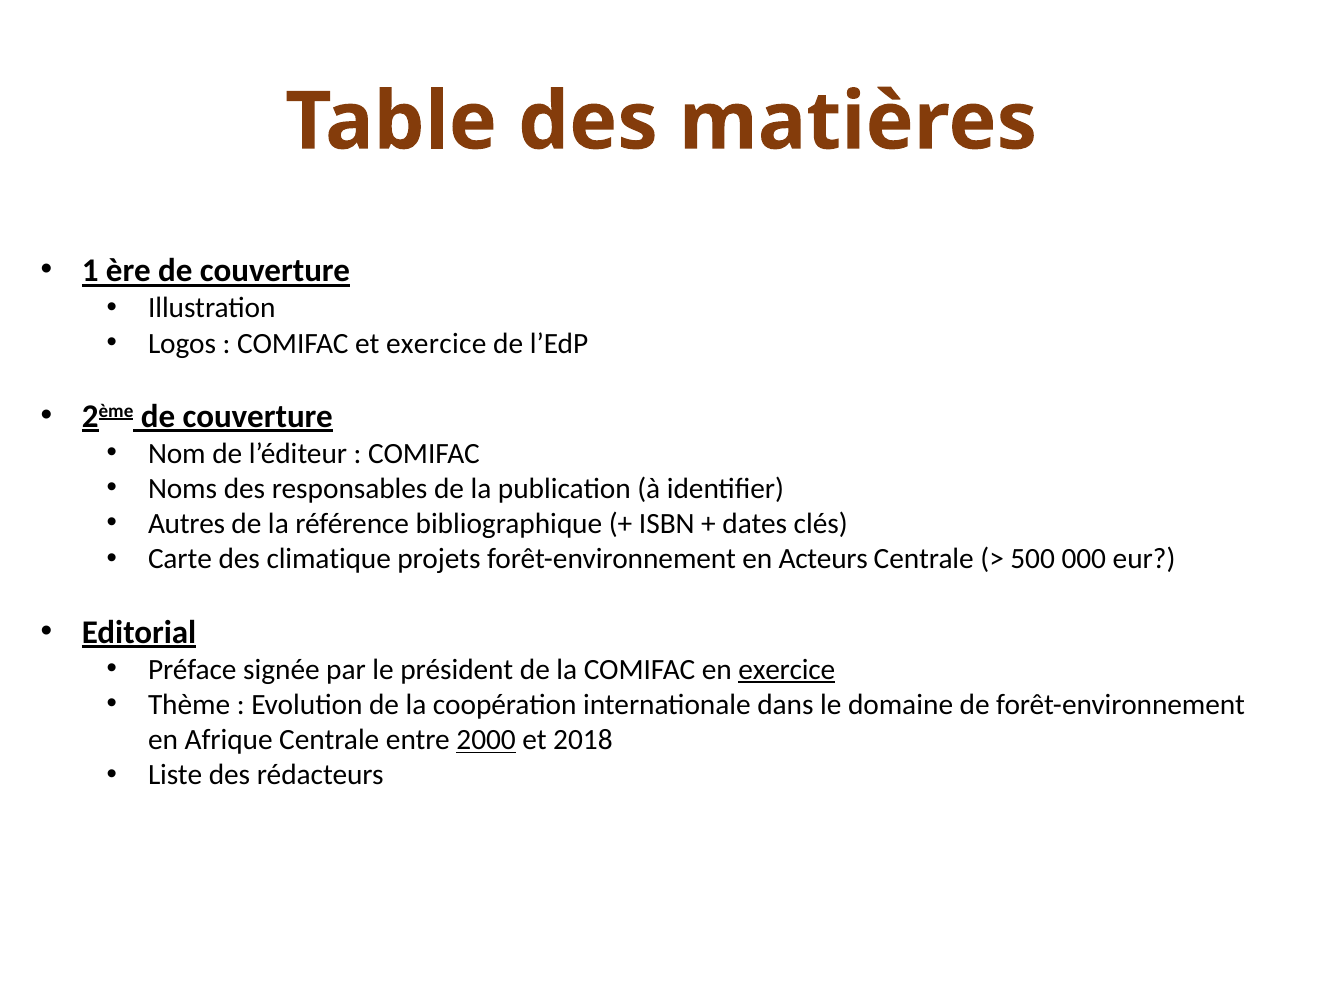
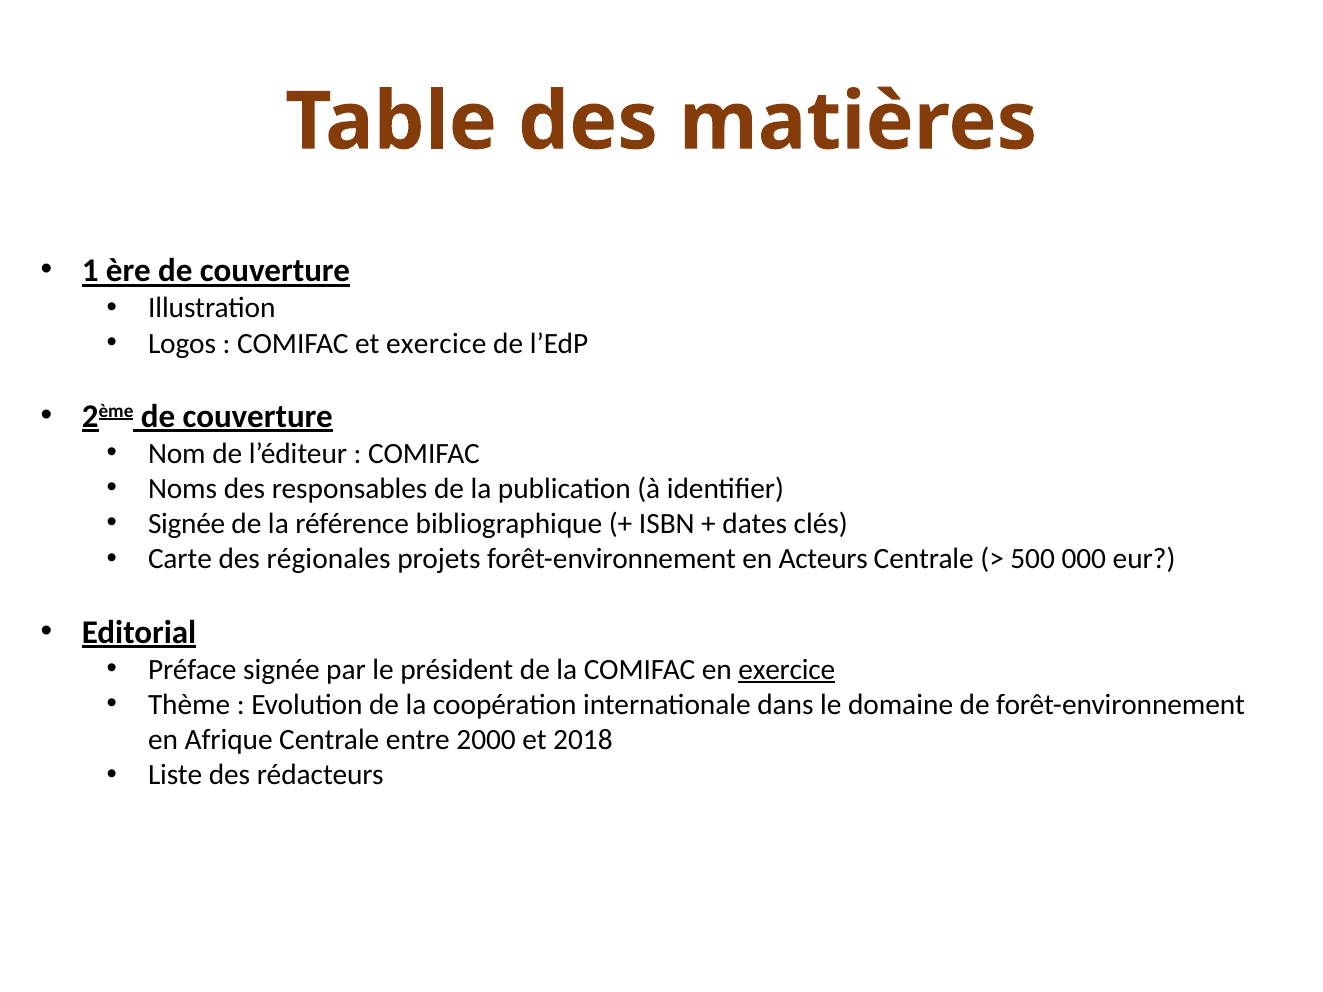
Autres at (187, 524): Autres -> Signée
climatique: climatique -> régionales
2000 underline: present -> none
